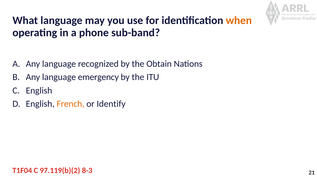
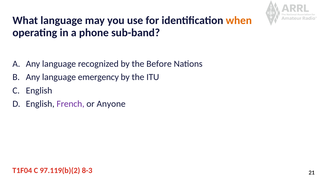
Obtain: Obtain -> Before
French colour: orange -> purple
Identify: Identify -> Anyone
